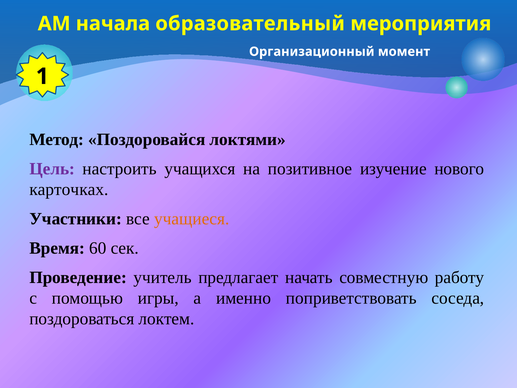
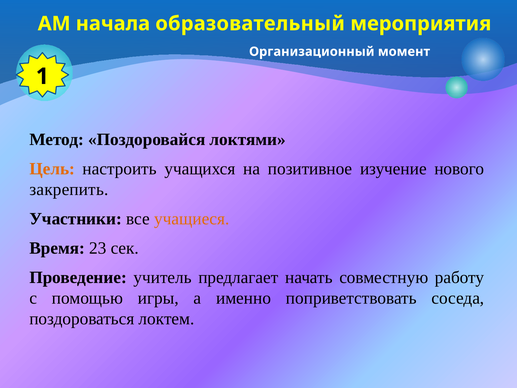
Цель colour: purple -> orange
карточках: карточках -> закрепить
60: 60 -> 23
